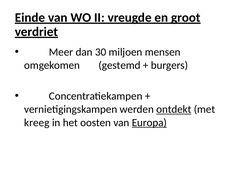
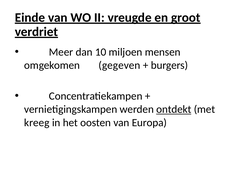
30: 30 -> 10
gestemd: gestemd -> gegeven
Europa underline: present -> none
